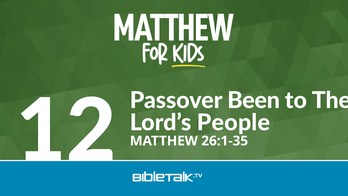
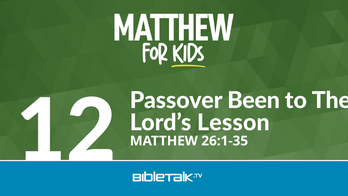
People: People -> Lesson
